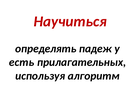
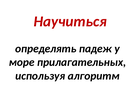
есть: есть -> море
